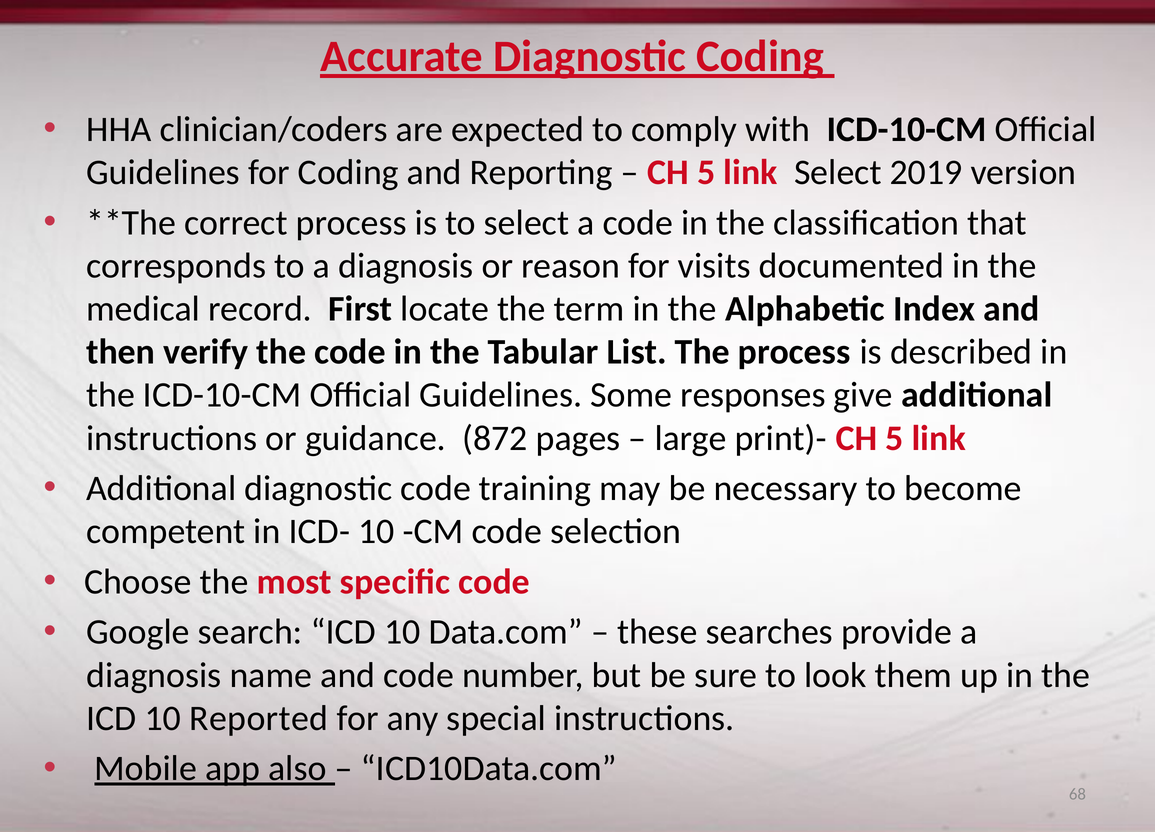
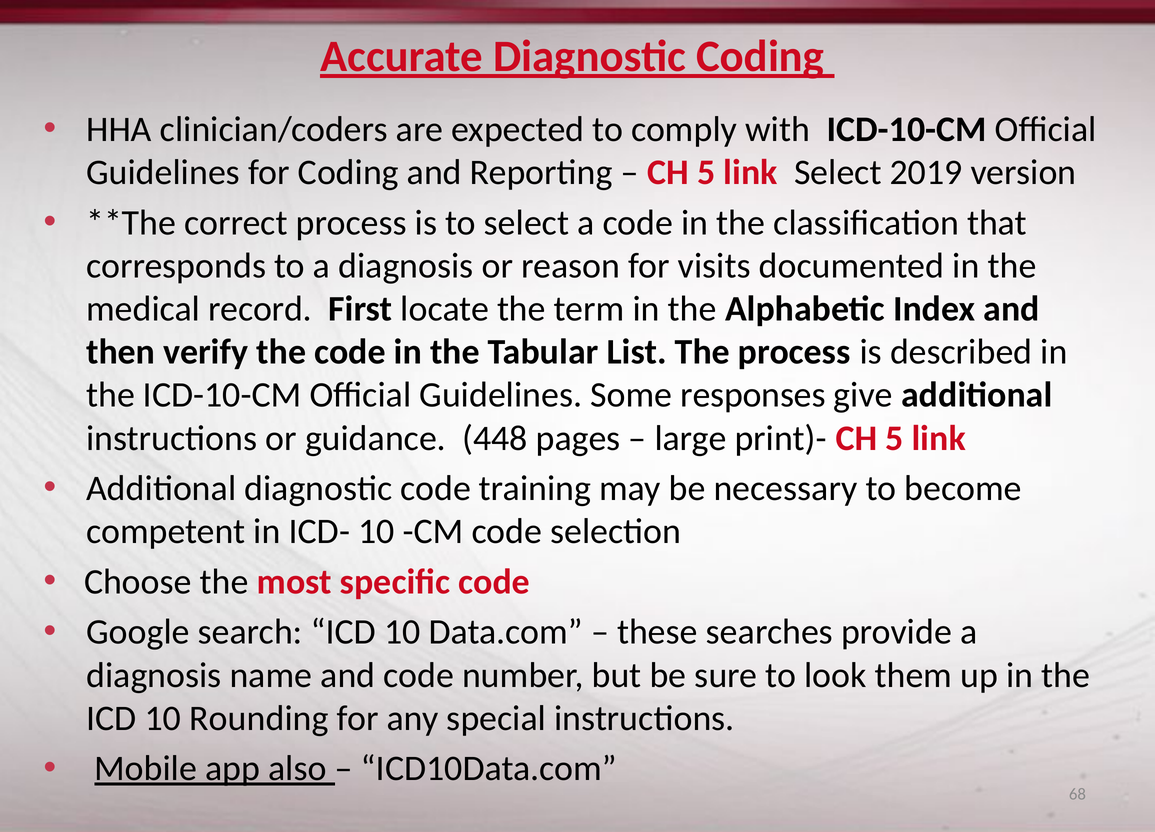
872: 872 -> 448
Reported: Reported -> Rounding
